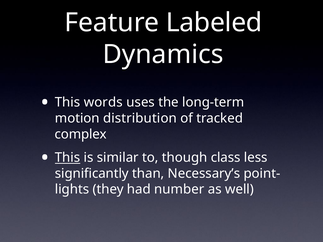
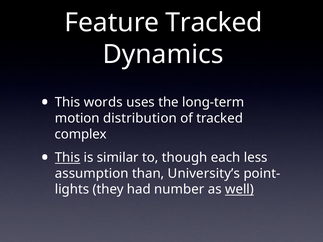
Feature Labeled: Labeled -> Tracked
class: class -> each
significantly: significantly -> assumption
Necessary’s: Necessary’s -> University’s
well underline: none -> present
